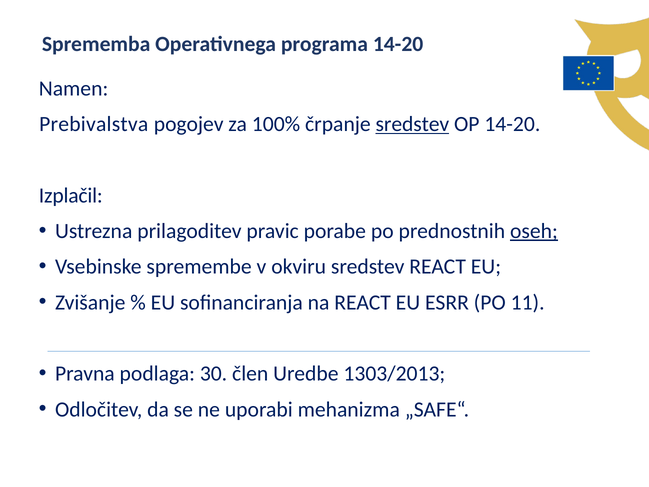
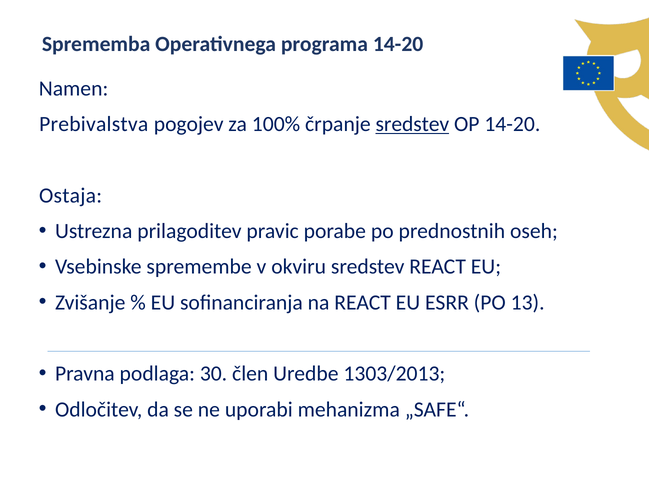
Izplačil: Izplačil -> Ostaja
oseh underline: present -> none
11: 11 -> 13
